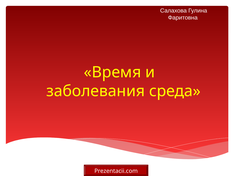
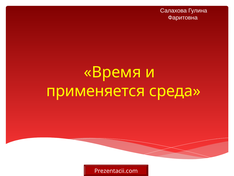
заболевания: заболевания -> применяется
